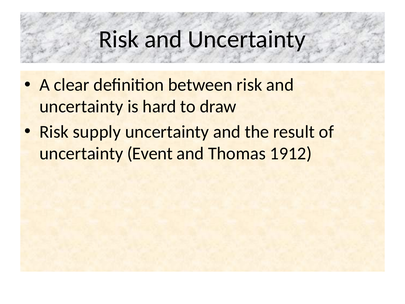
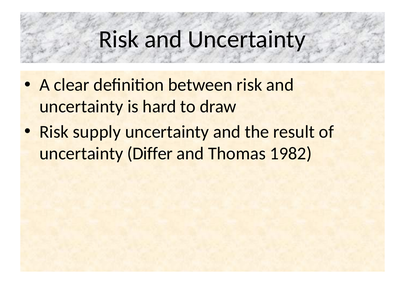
Event: Event -> Differ
1912: 1912 -> 1982
